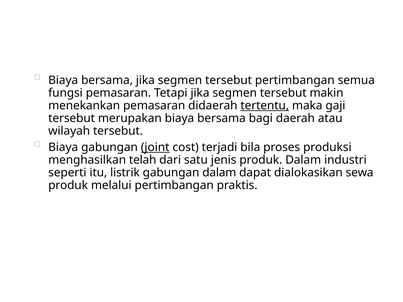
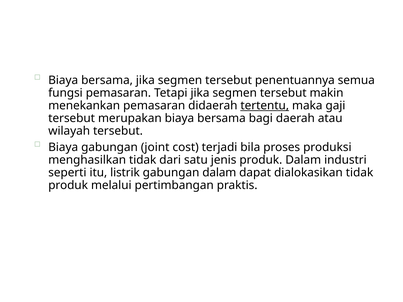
tersebut pertimbangan: pertimbangan -> penentuannya
joint underline: present -> none
menghasilkan telah: telah -> tidak
dialokasikan sewa: sewa -> tidak
